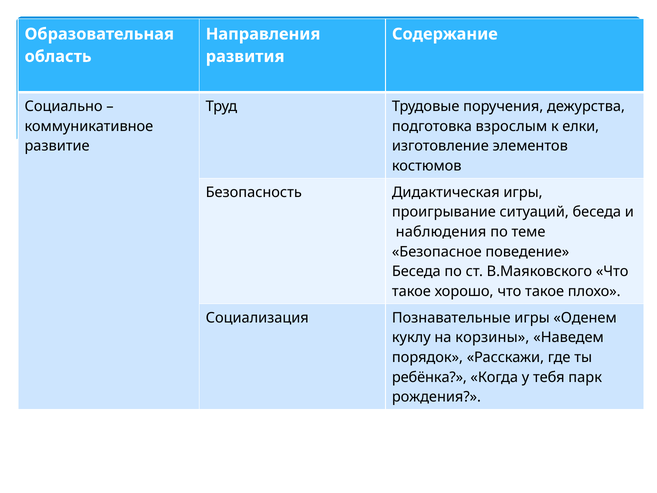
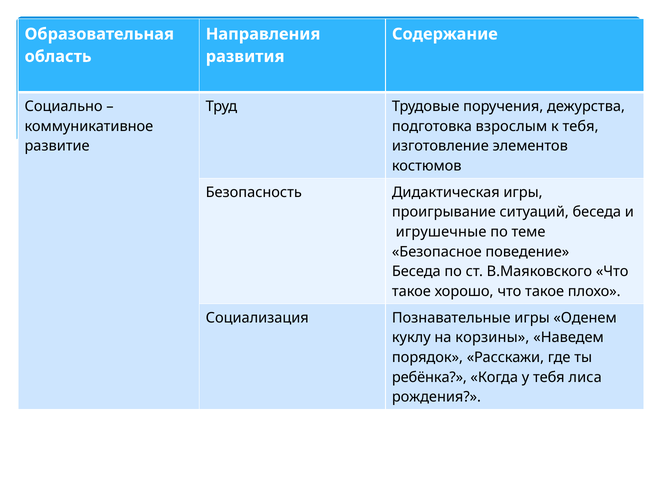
к елки: елки -> тебя
наблюдения: наблюдения -> игрушечные
парк: парк -> лиса
